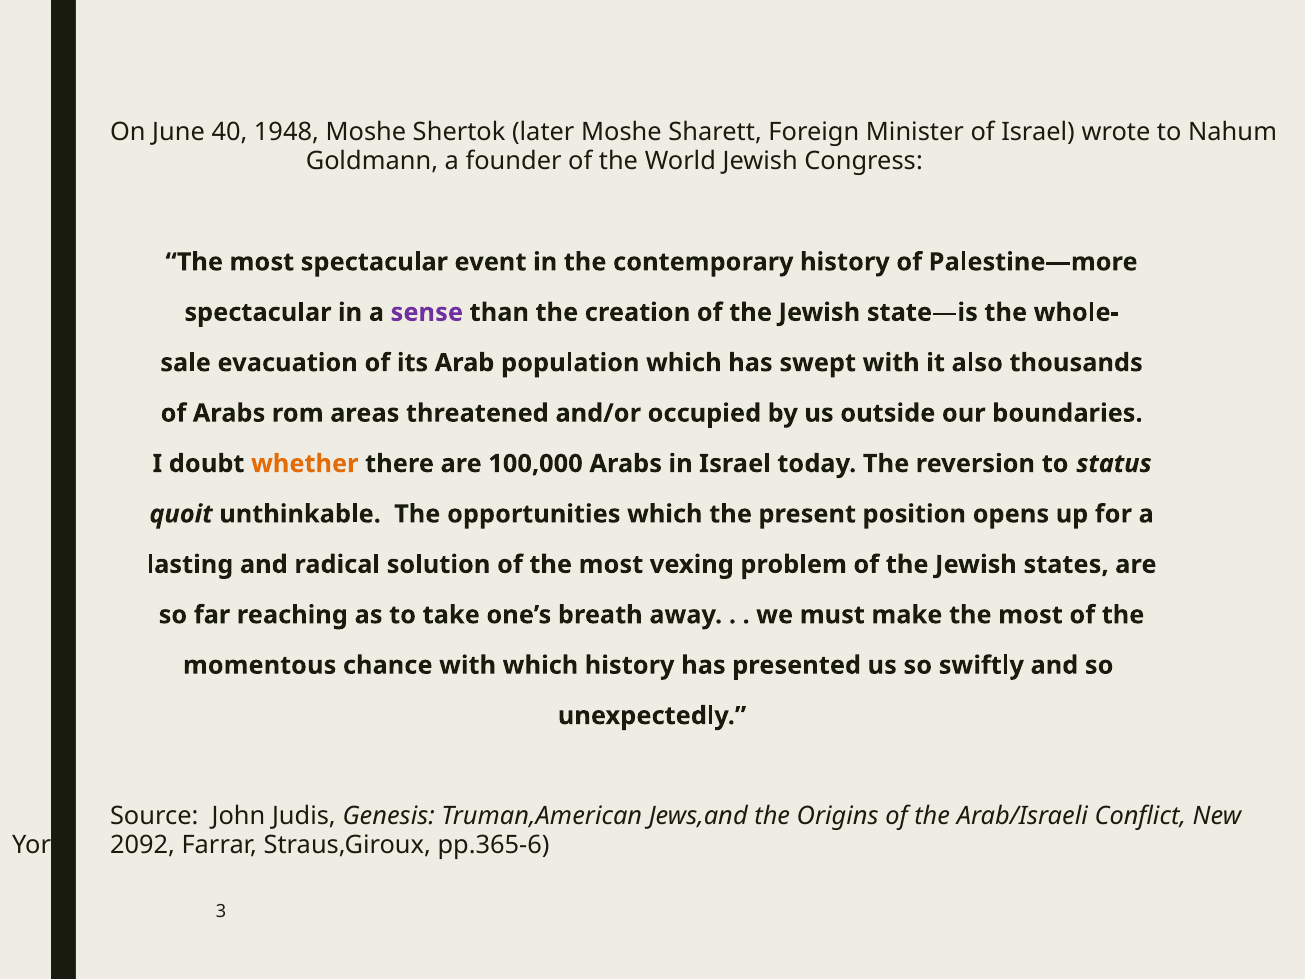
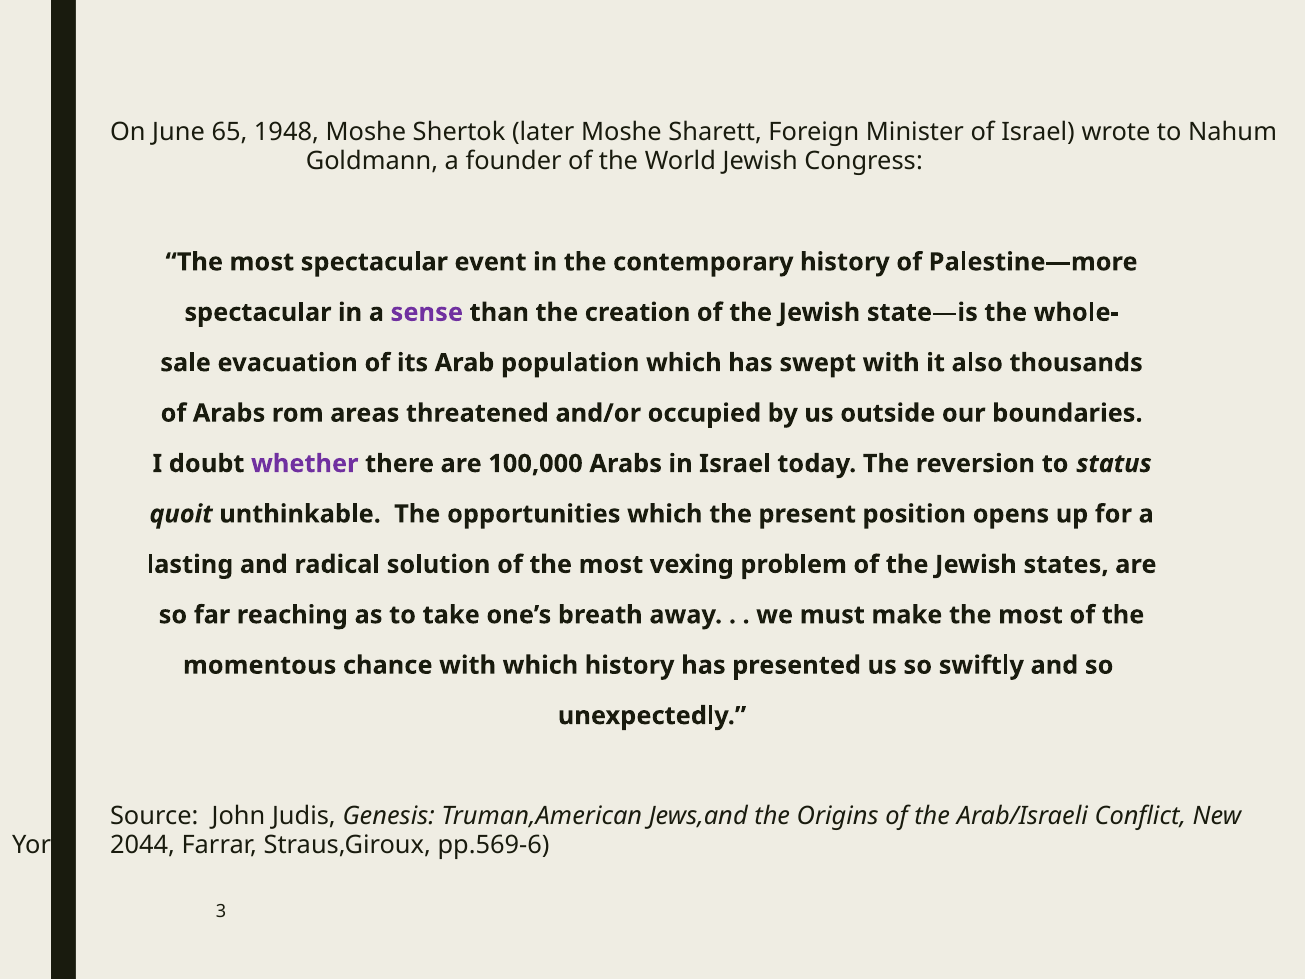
40: 40 -> 65
whether colour: orange -> purple
2092: 2092 -> 2044
pp.365-6: pp.365-6 -> pp.569-6
